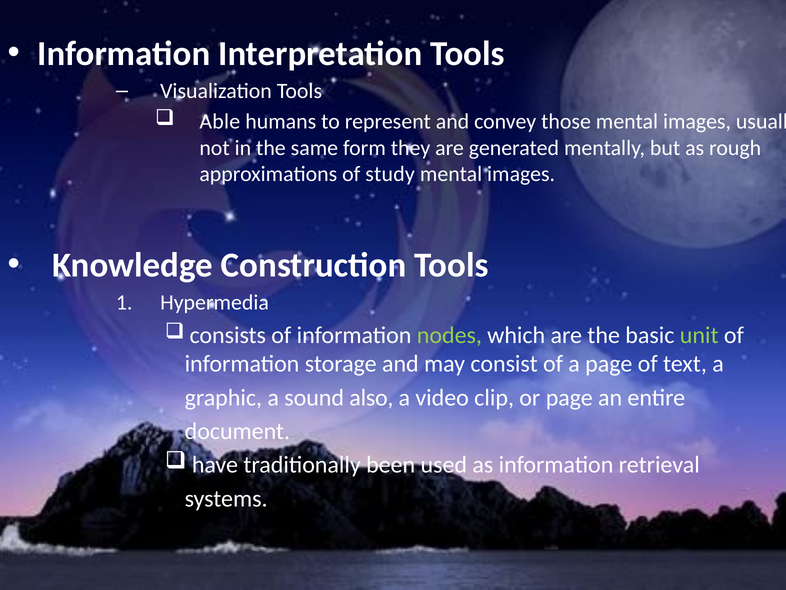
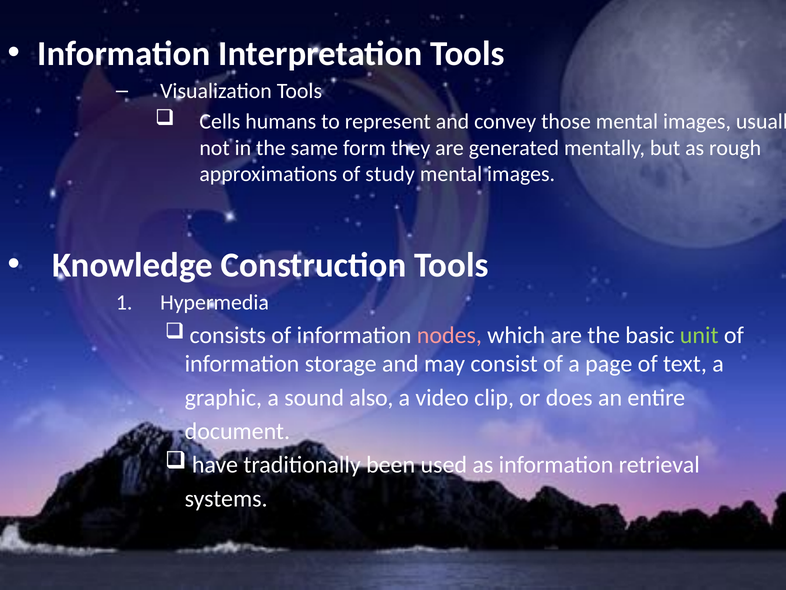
Able: Able -> Cells
nodes colour: light green -> pink
or page: page -> does
